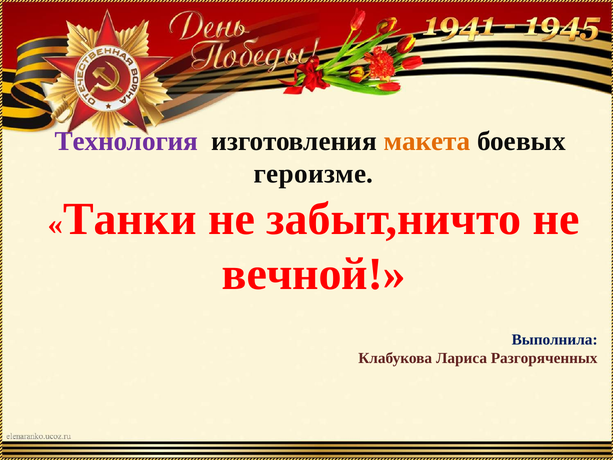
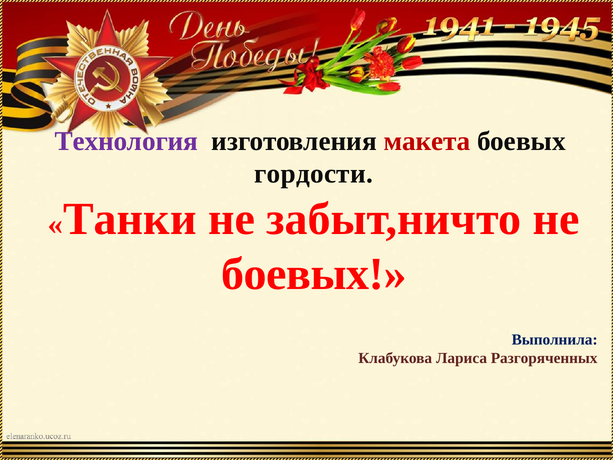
макета colour: orange -> red
героизме: героизме -> гордости
вечной at (314, 274): вечной -> боевых
